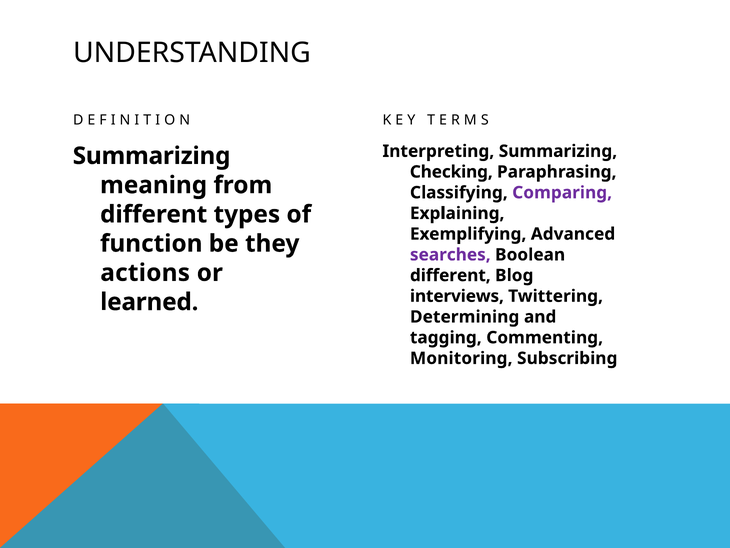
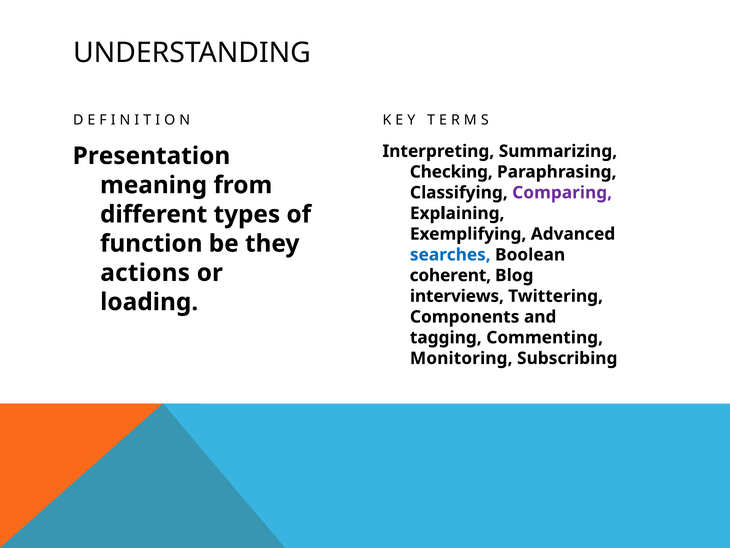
Summarizing at (152, 156): Summarizing -> Presentation
searches colour: purple -> blue
different at (450, 275): different -> coherent
learned: learned -> loading
Determining: Determining -> Components
